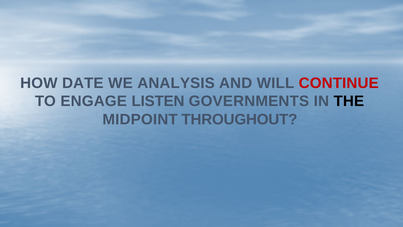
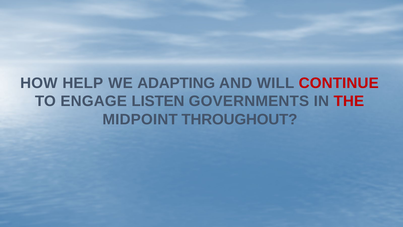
DATE: DATE -> HELP
ANALYSIS: ANALYSIS -> ADAPTING
THE colour: black -> red
